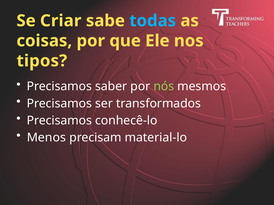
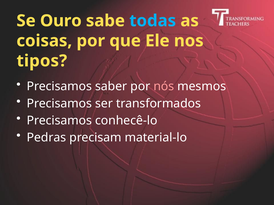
Criar: Criar -> Ouro
nós colour: light green -> pink
Menos: Menos -> Pedras
